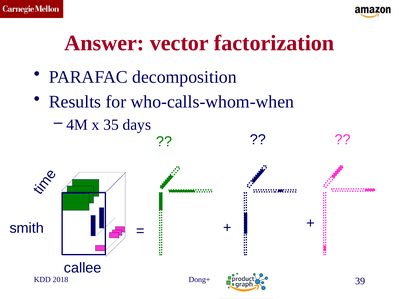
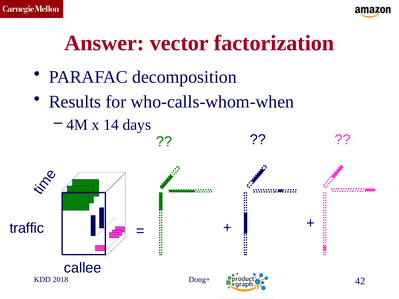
35: 35 -> 14
smith: smith -> traffic
39: 39 -> 42
